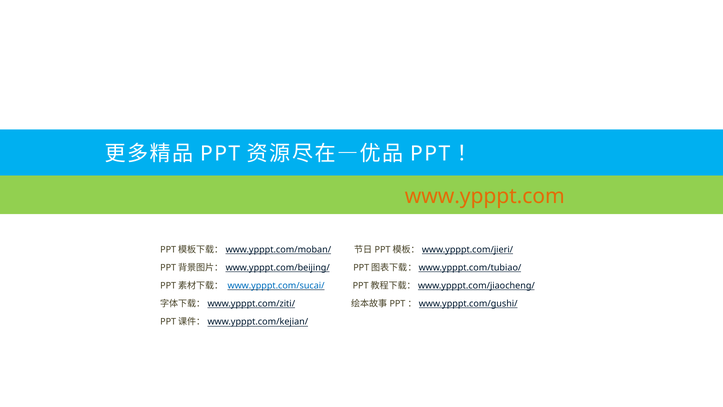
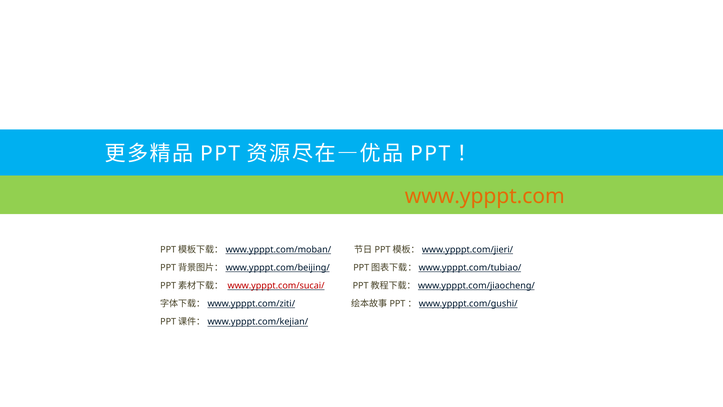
www.ypppt.com/sucai/ colour: blue -> red
